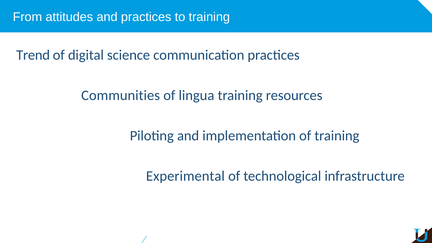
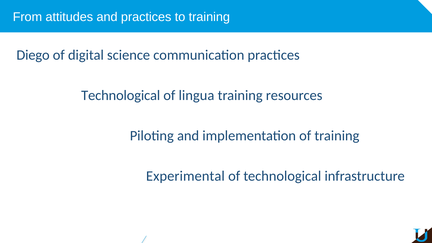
Trend: Trend -> Diego
Communities at (121, 95): Communities -> Technological
